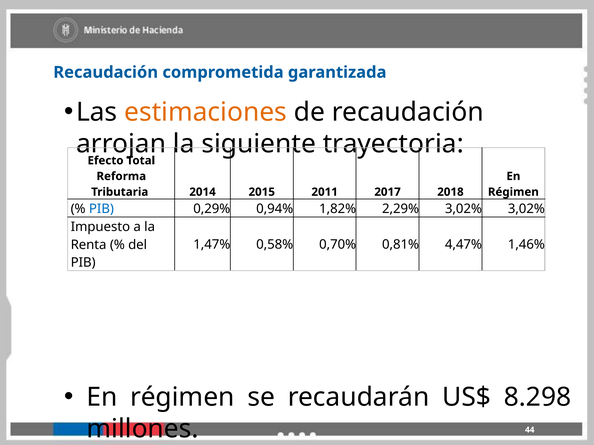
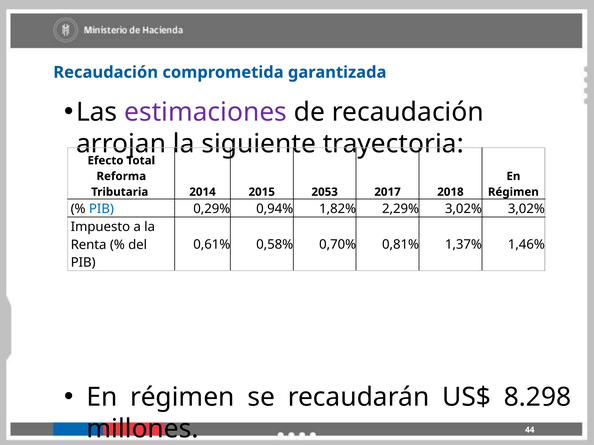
estimaciones colour: orange -> purple
2011: 2011 -> 2053
1,47%: 1,47% -> 0,61%
4,47%: 4,47% -> 1,37%
